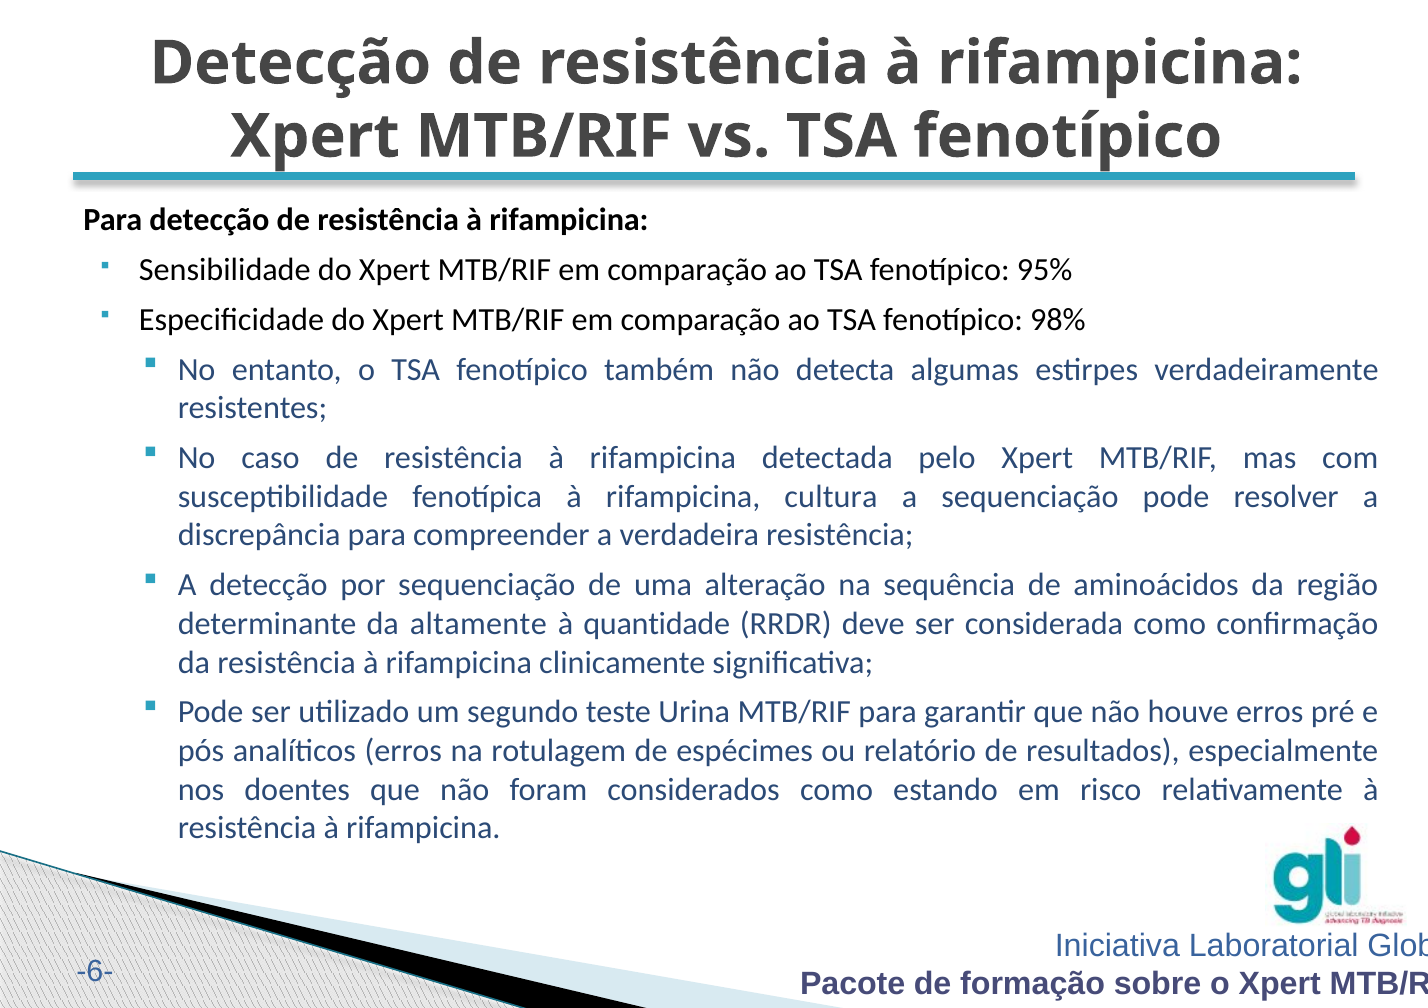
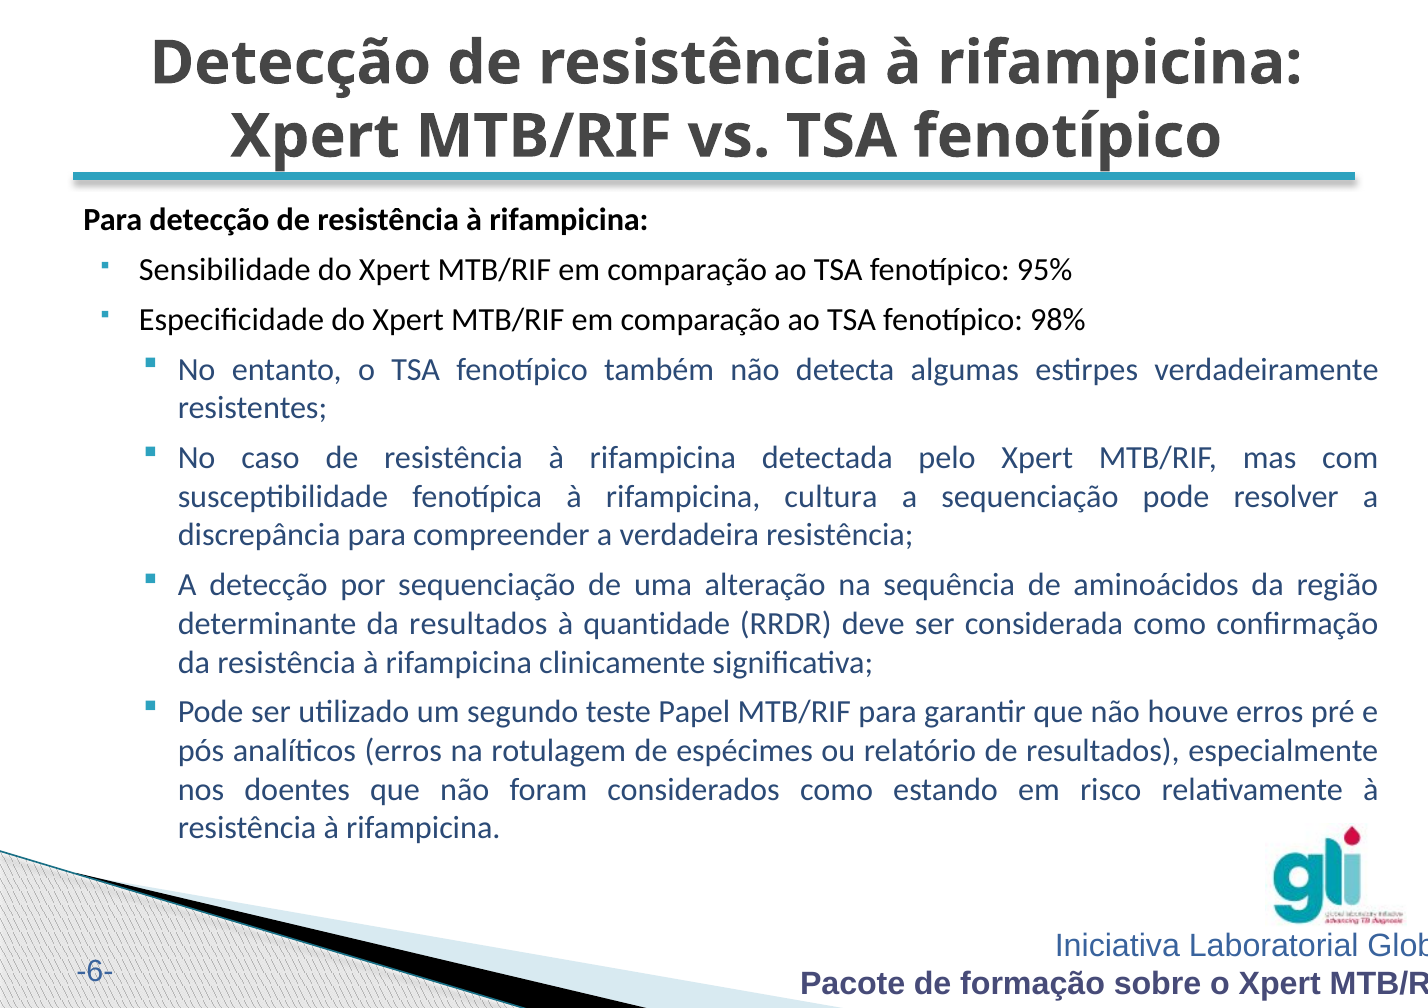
da altamente: altamente -> resultados
Urina: Urina -> Papel
